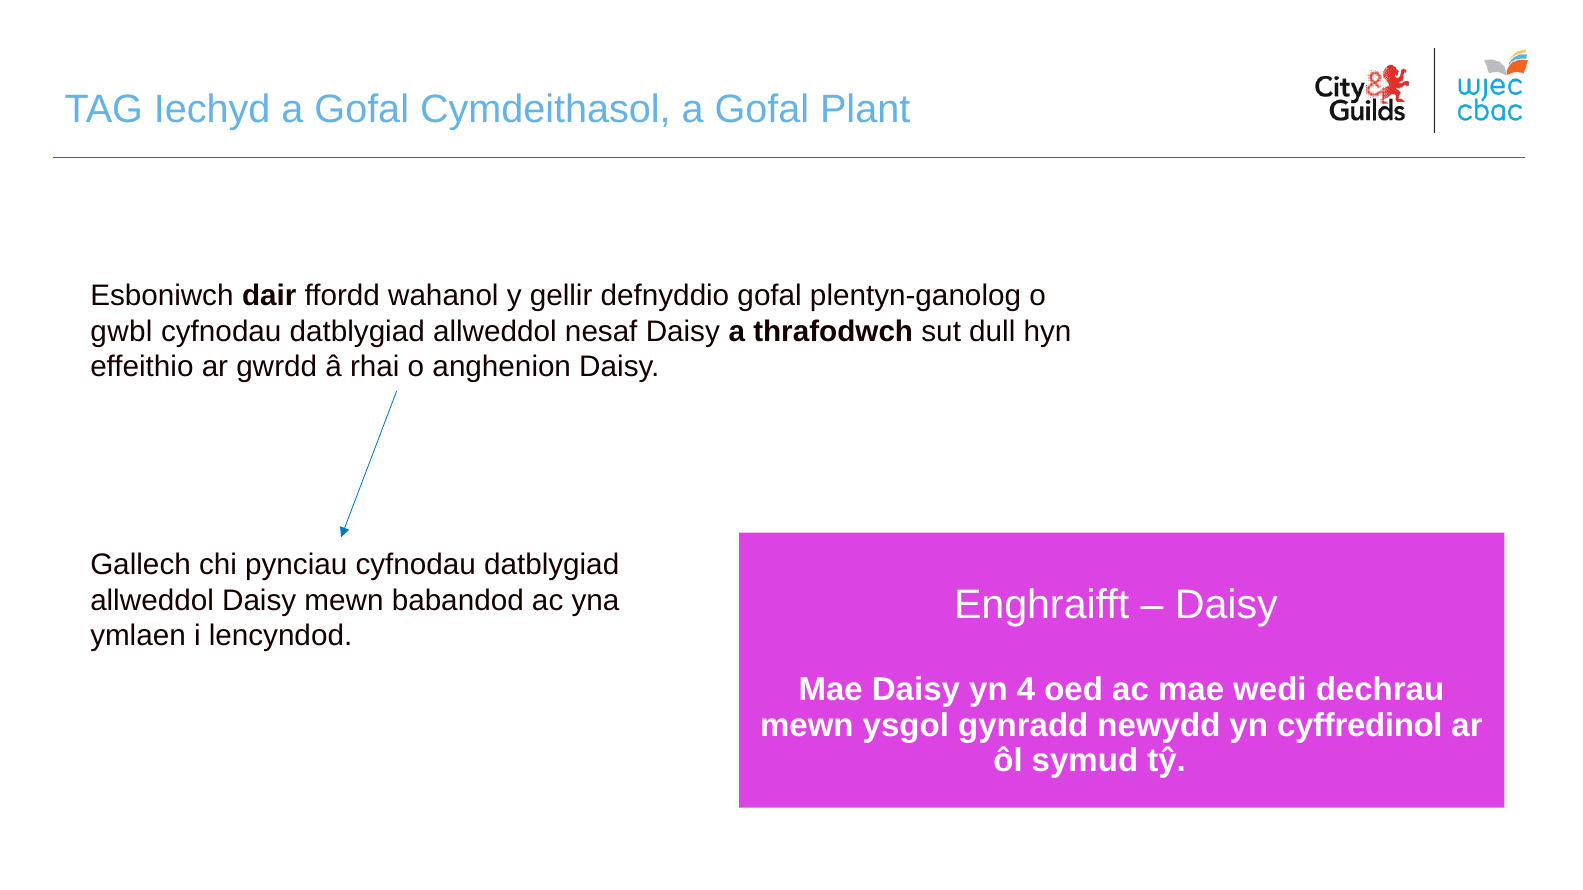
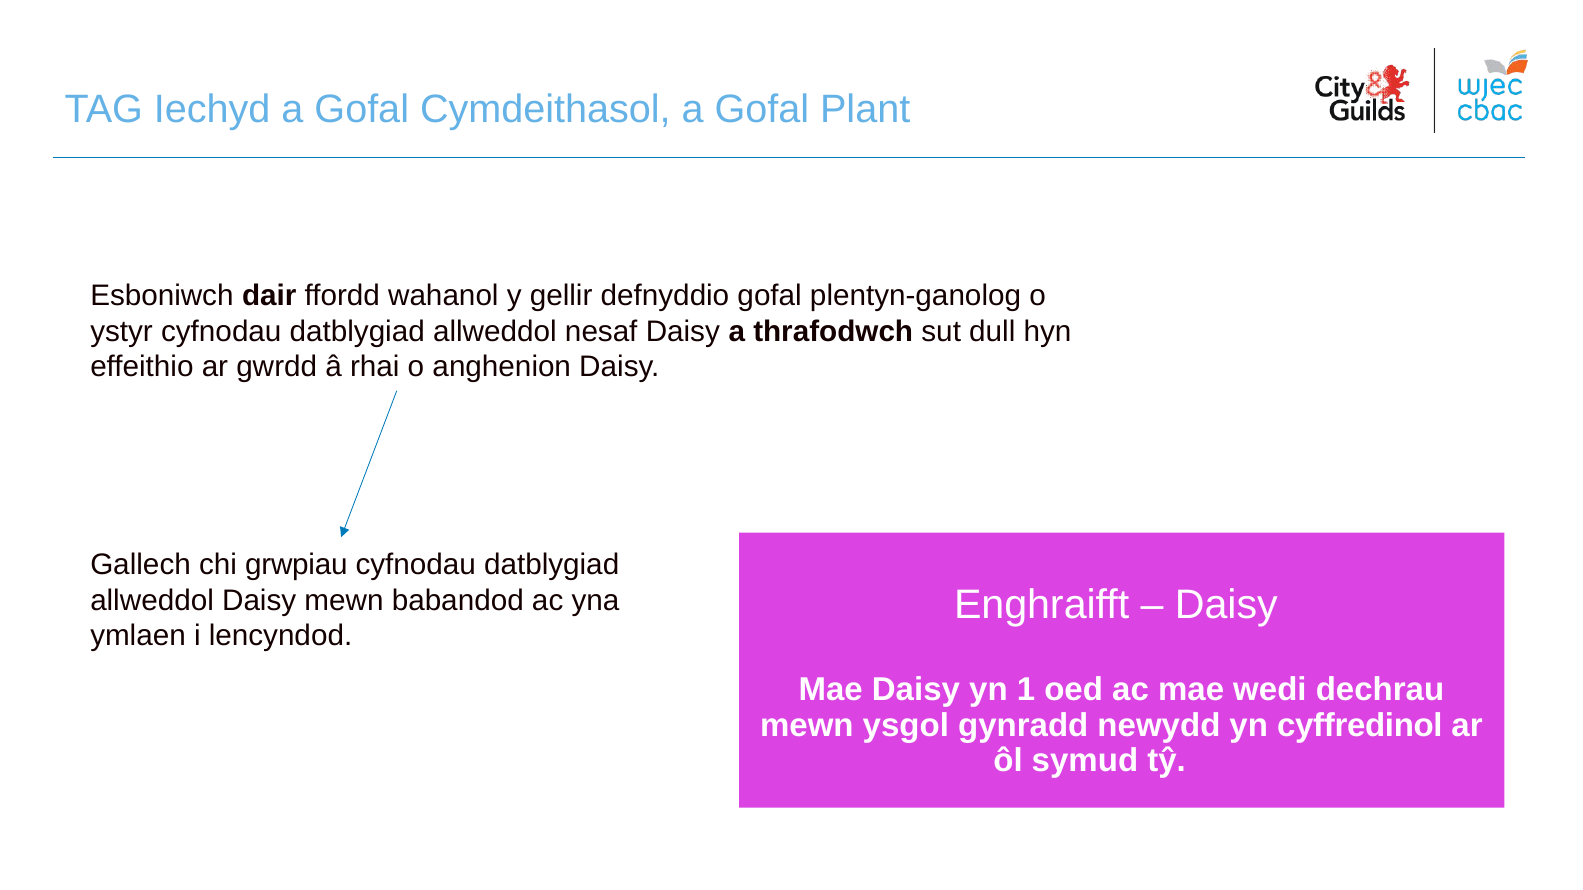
gwbl: gwbl -> ystyr
pynciau: pynciau -> grwpiau
4: 4 -> 1
